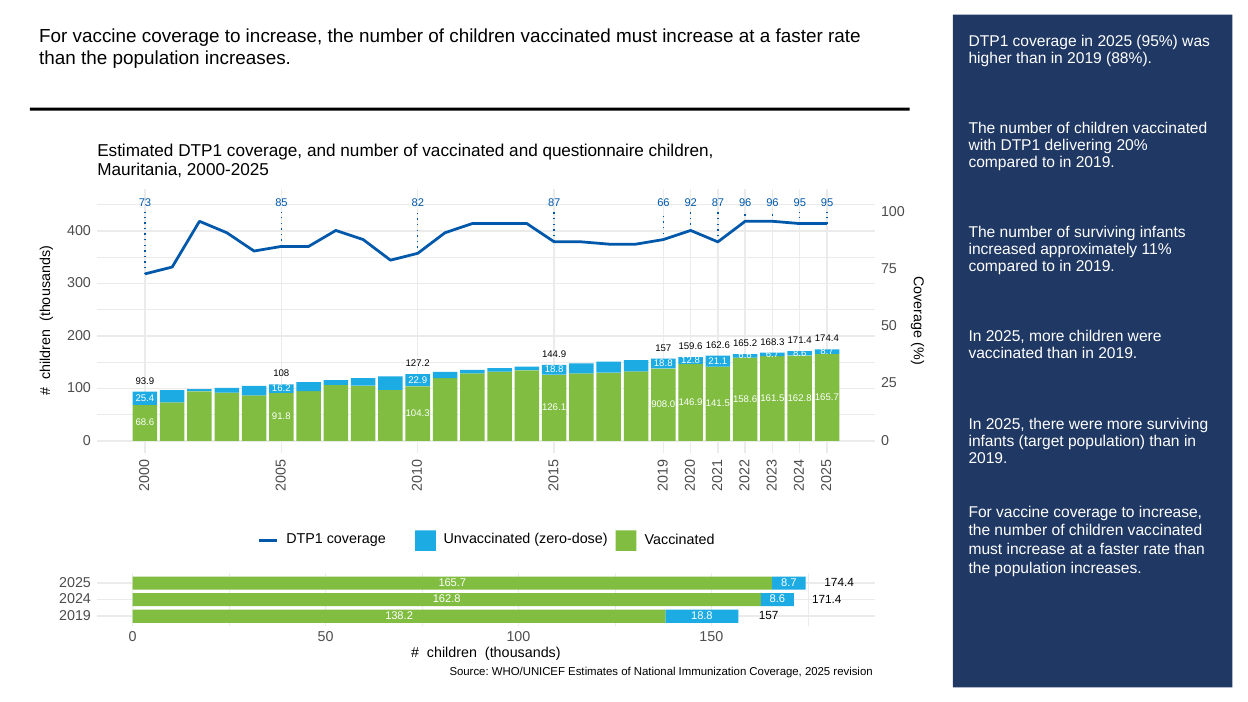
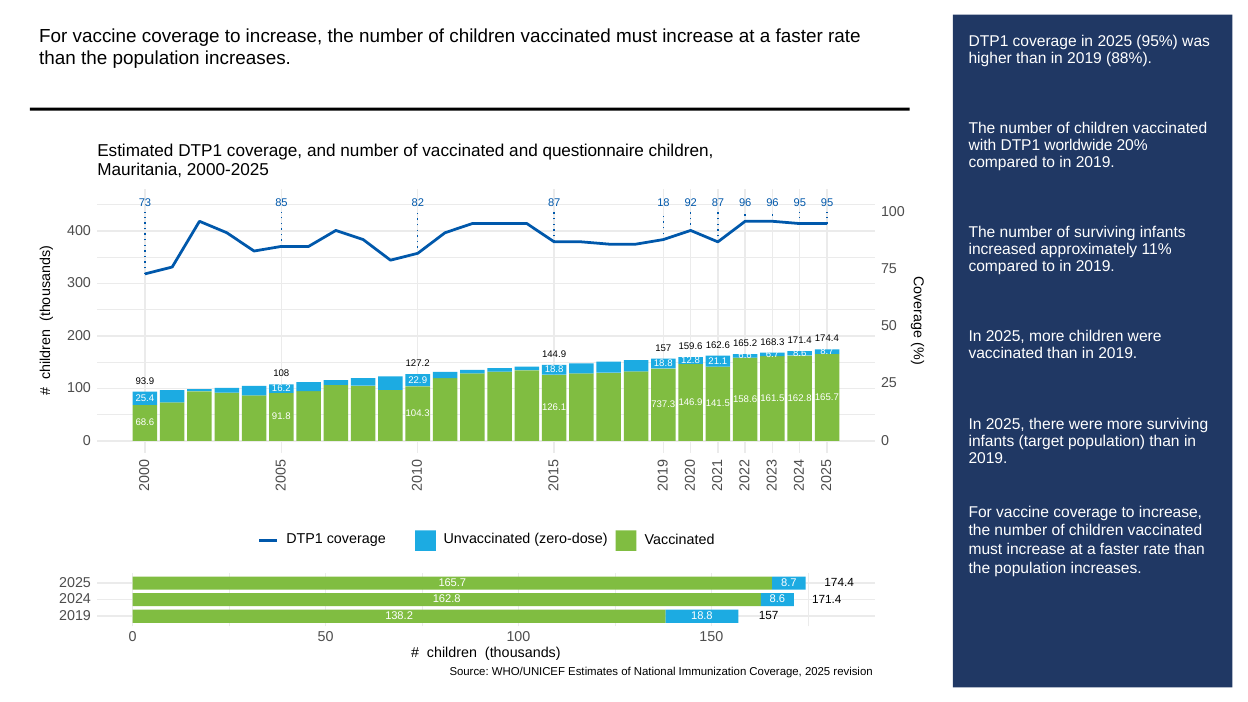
delivering: delivering -> worldwide
66: 66 -> 18
908.0: 908.0 -> 737.3
